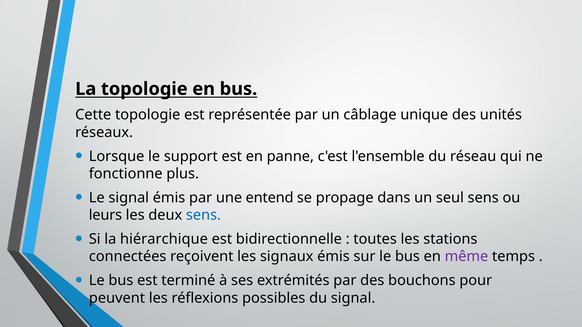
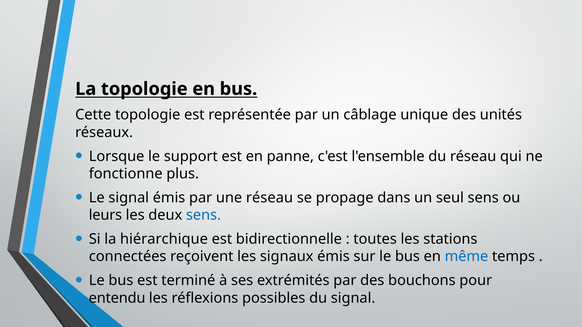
une entend: entend -> réseau
même colour: purple -> blue
peuvent: peuvent -> entendu
